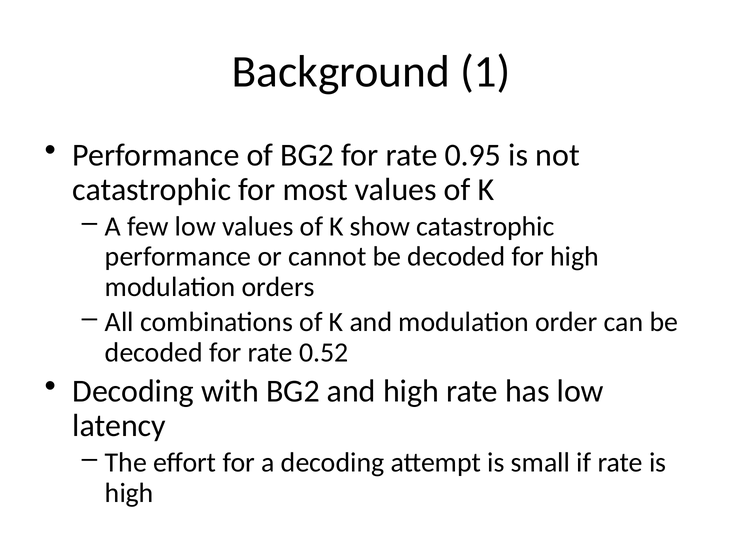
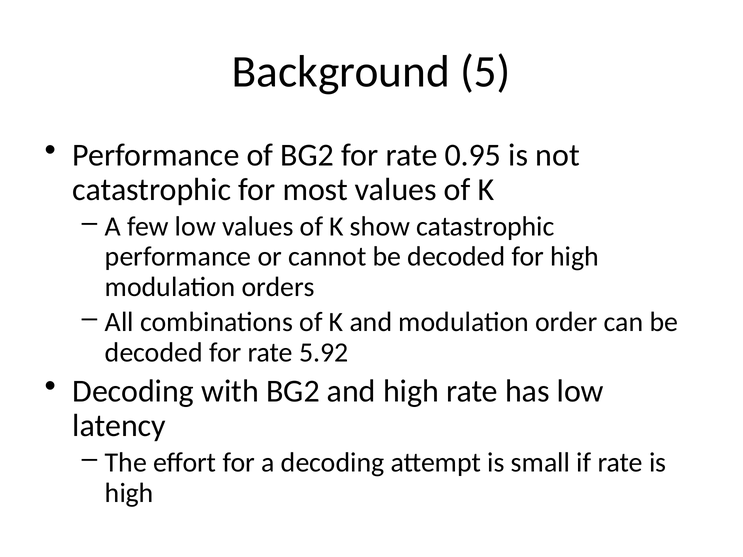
1: 1 -> 5
0.52: 0.52 -> 5.92
